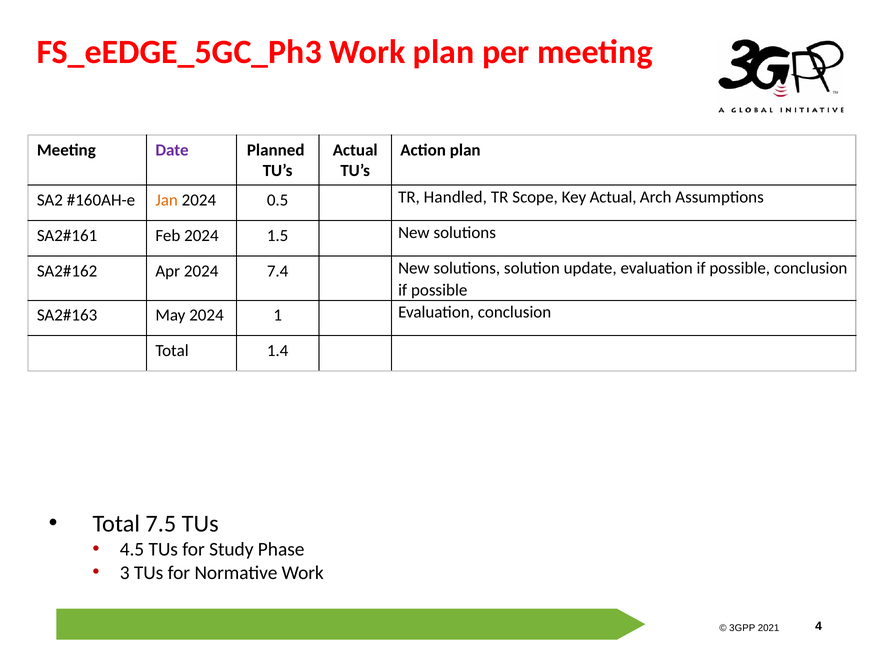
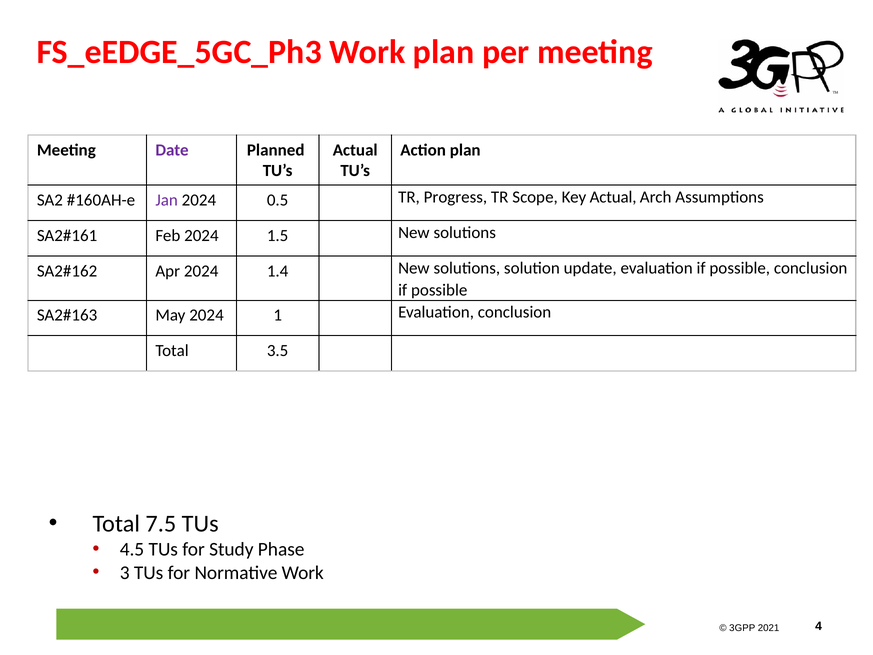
Jan colour: orange -> purple
Handled: Handled -> Progress
7.4: 7.4 -> 1.4
1.4: 1.4 -> 3.5
